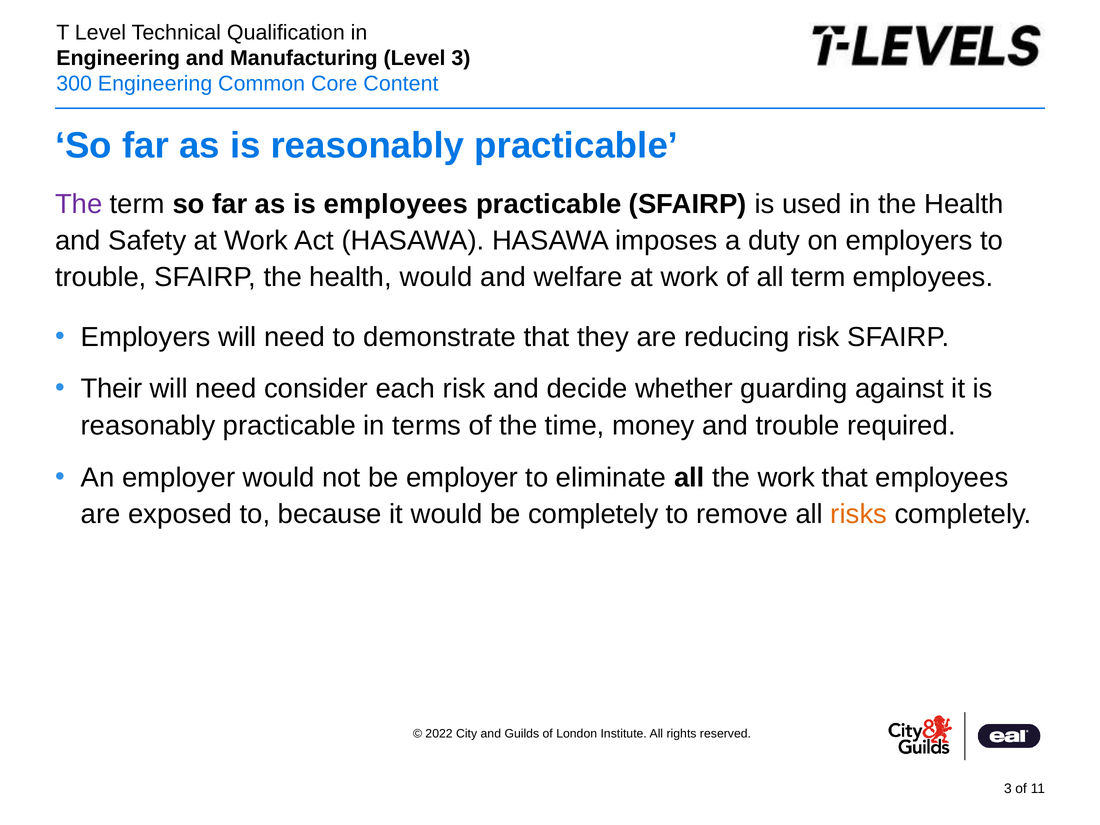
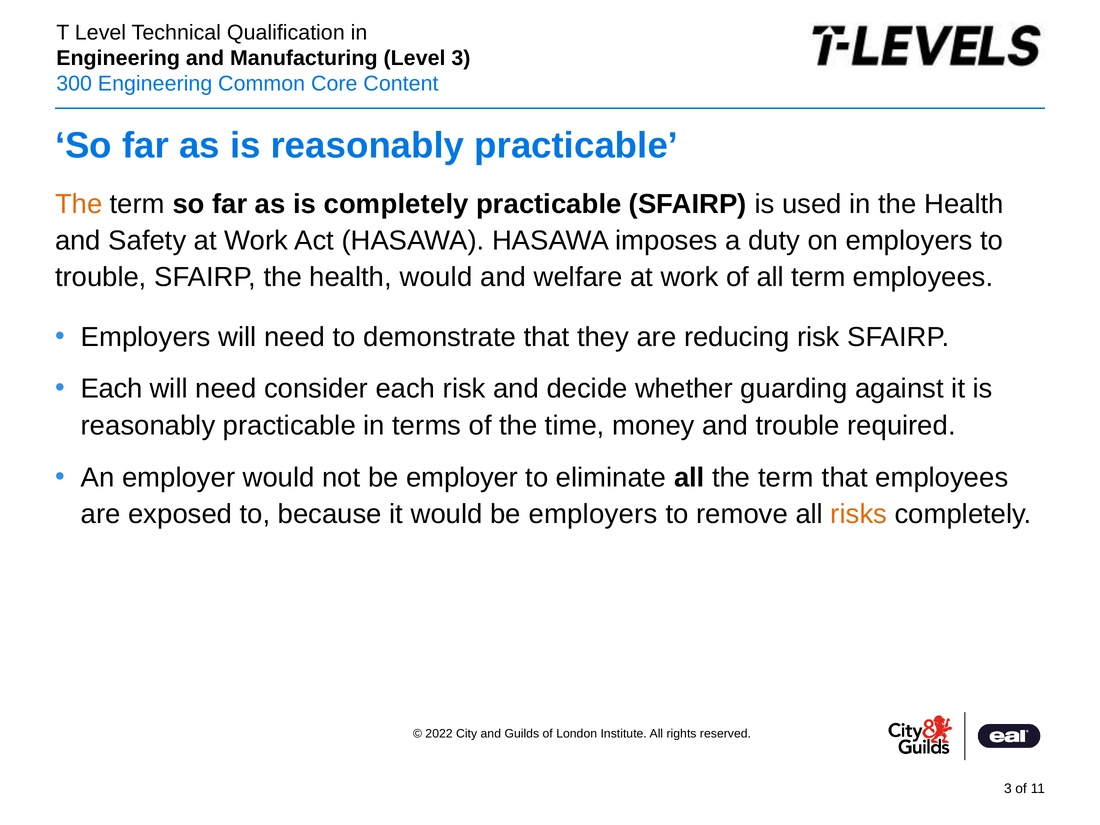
The at (79, 204) colour: purple -> orange
is employees: employees -> completely
Their at (112, 389): Their -> Each
all the work: work -> term
be completely: completely -> employers
